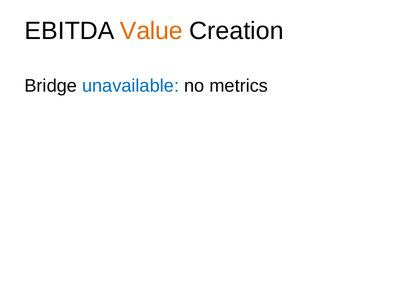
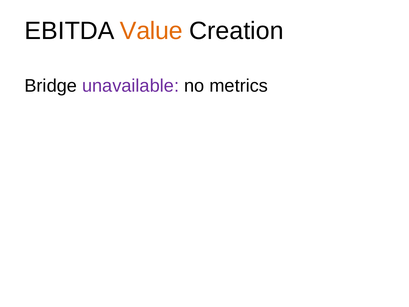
unavailable colour: blue -> purple
